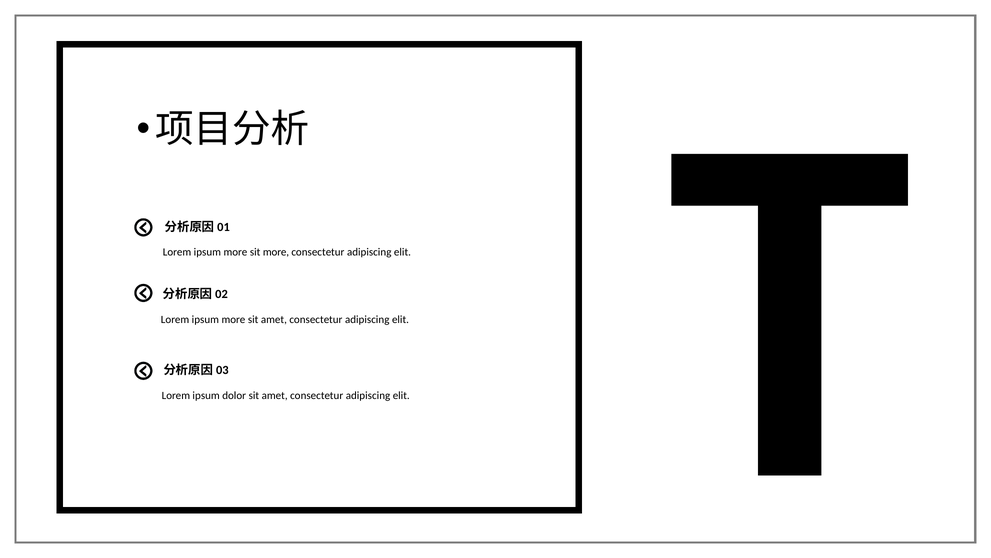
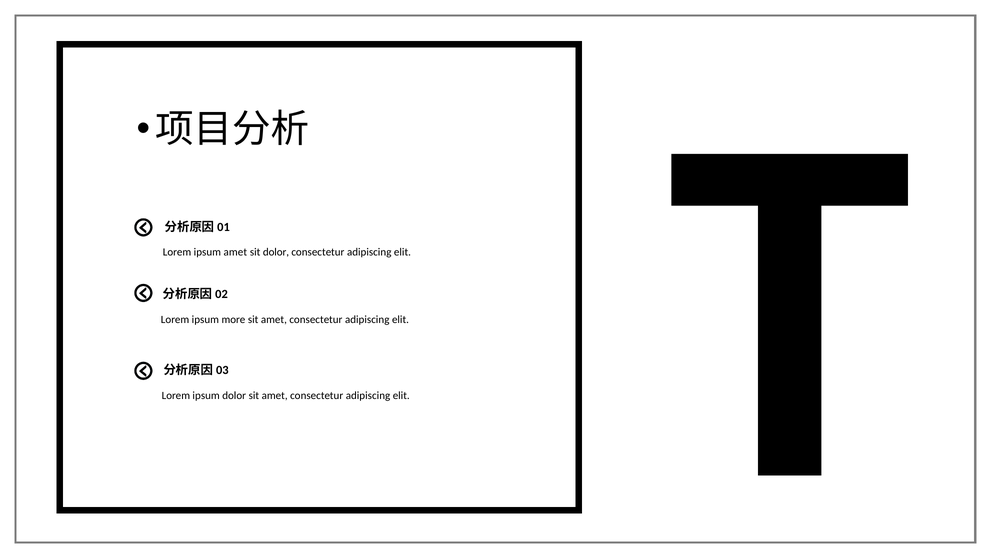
more at (235, 252): more -> amet
sit more: more -> dolor
